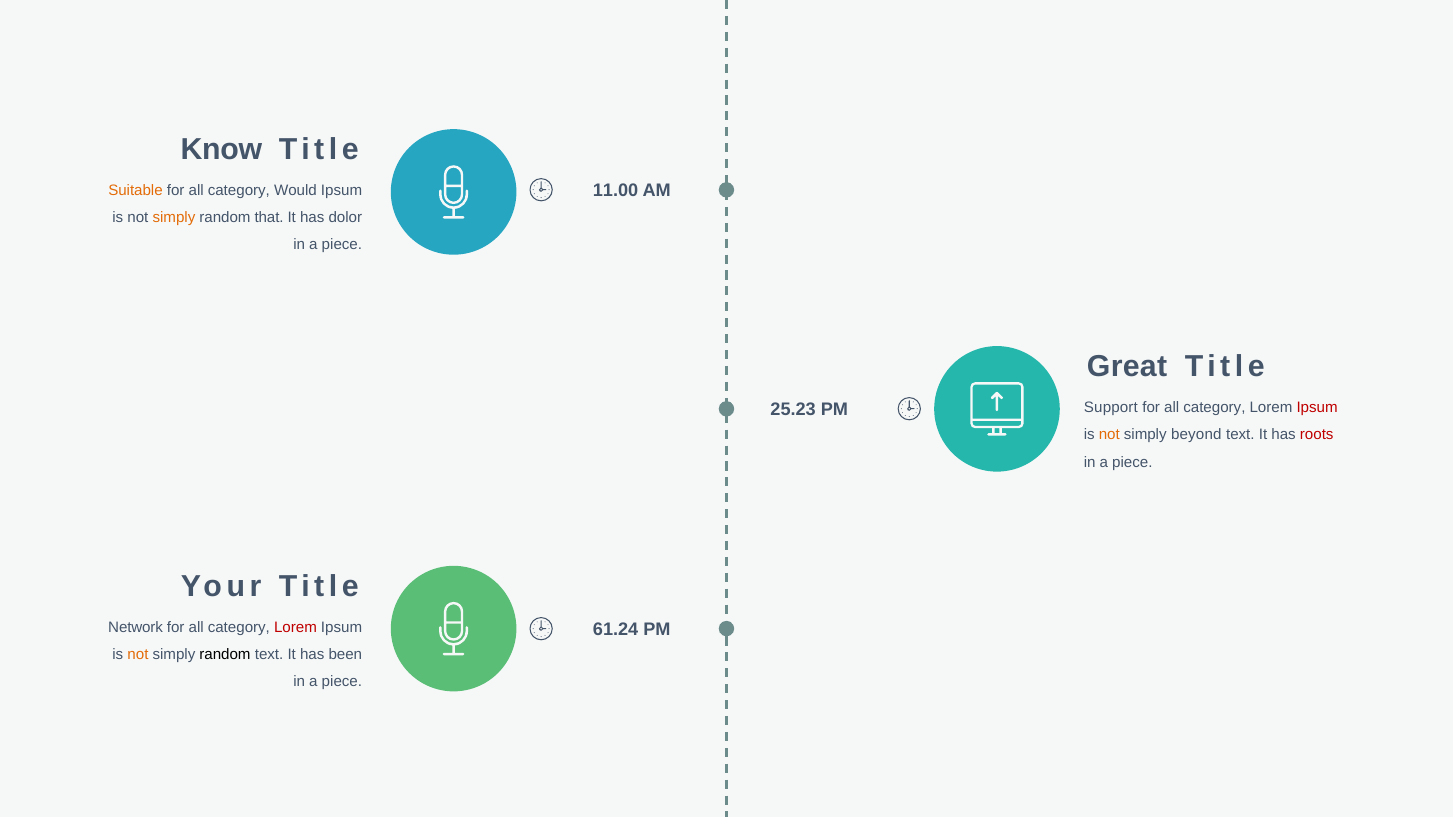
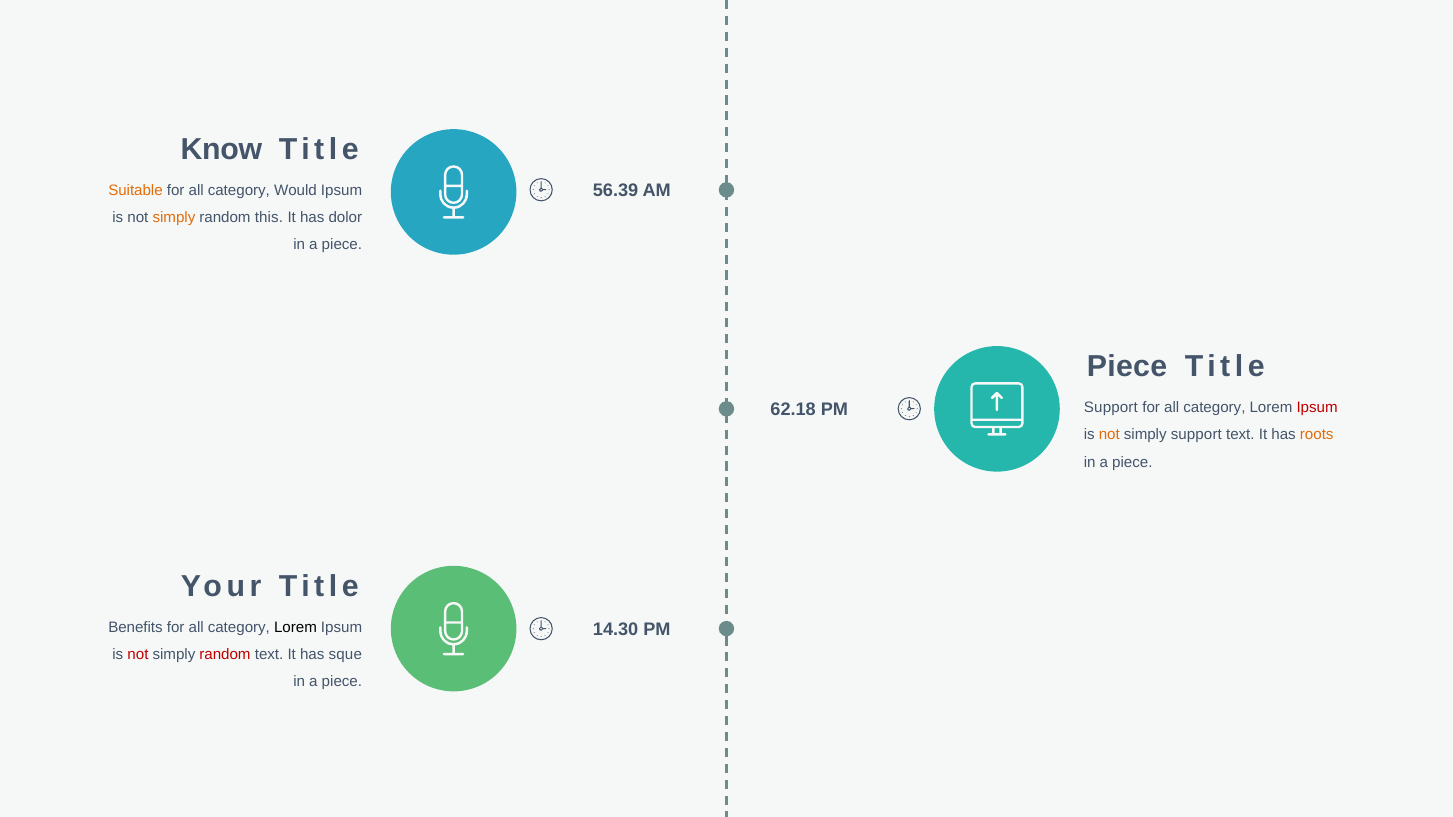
11.00: 11.00 -> 56.39
that: that -> this
Great at (1127, 367): Great -> Piece
25.23: 25.23 -> 62.18
simply beyond: beyond -> support
roots colour: red -> orange
Network: Network -> Benefits
Lorem at (295, 627) colour: red -> black
61.24: 61.24 -> 14.30
not at (138, 655) colour: orange -> red
random at (225, 655) colour: black -> red
been: been -> sque
